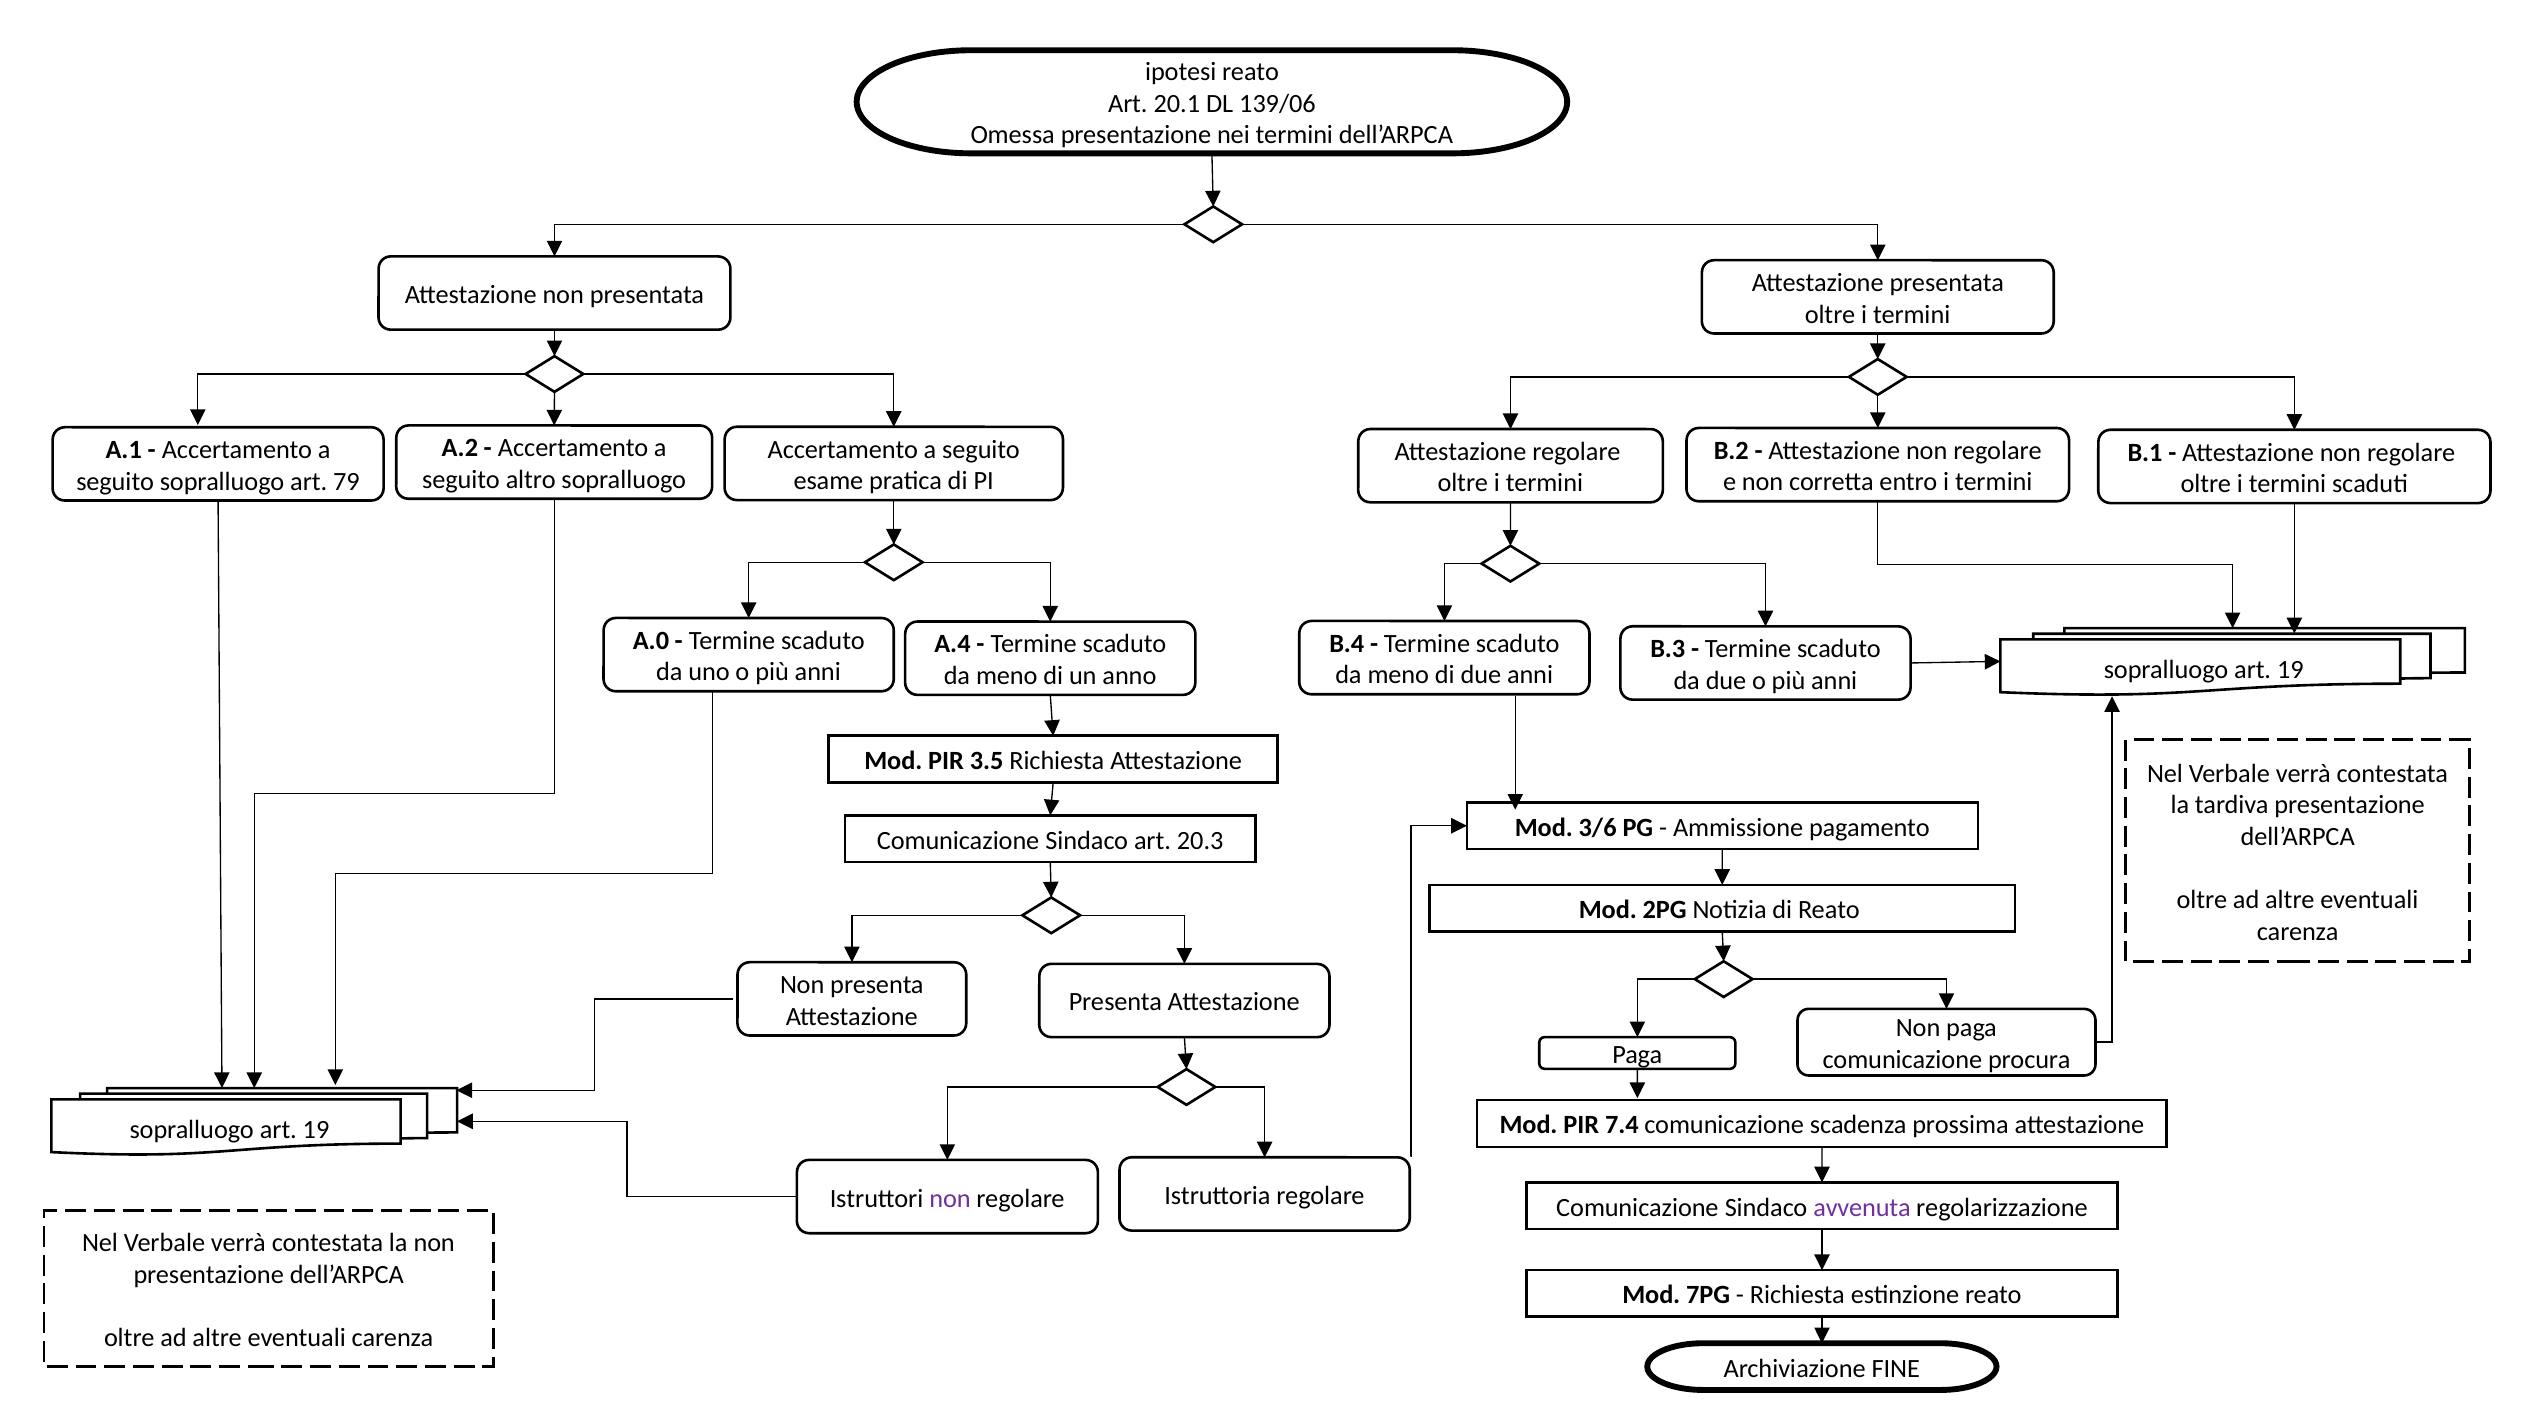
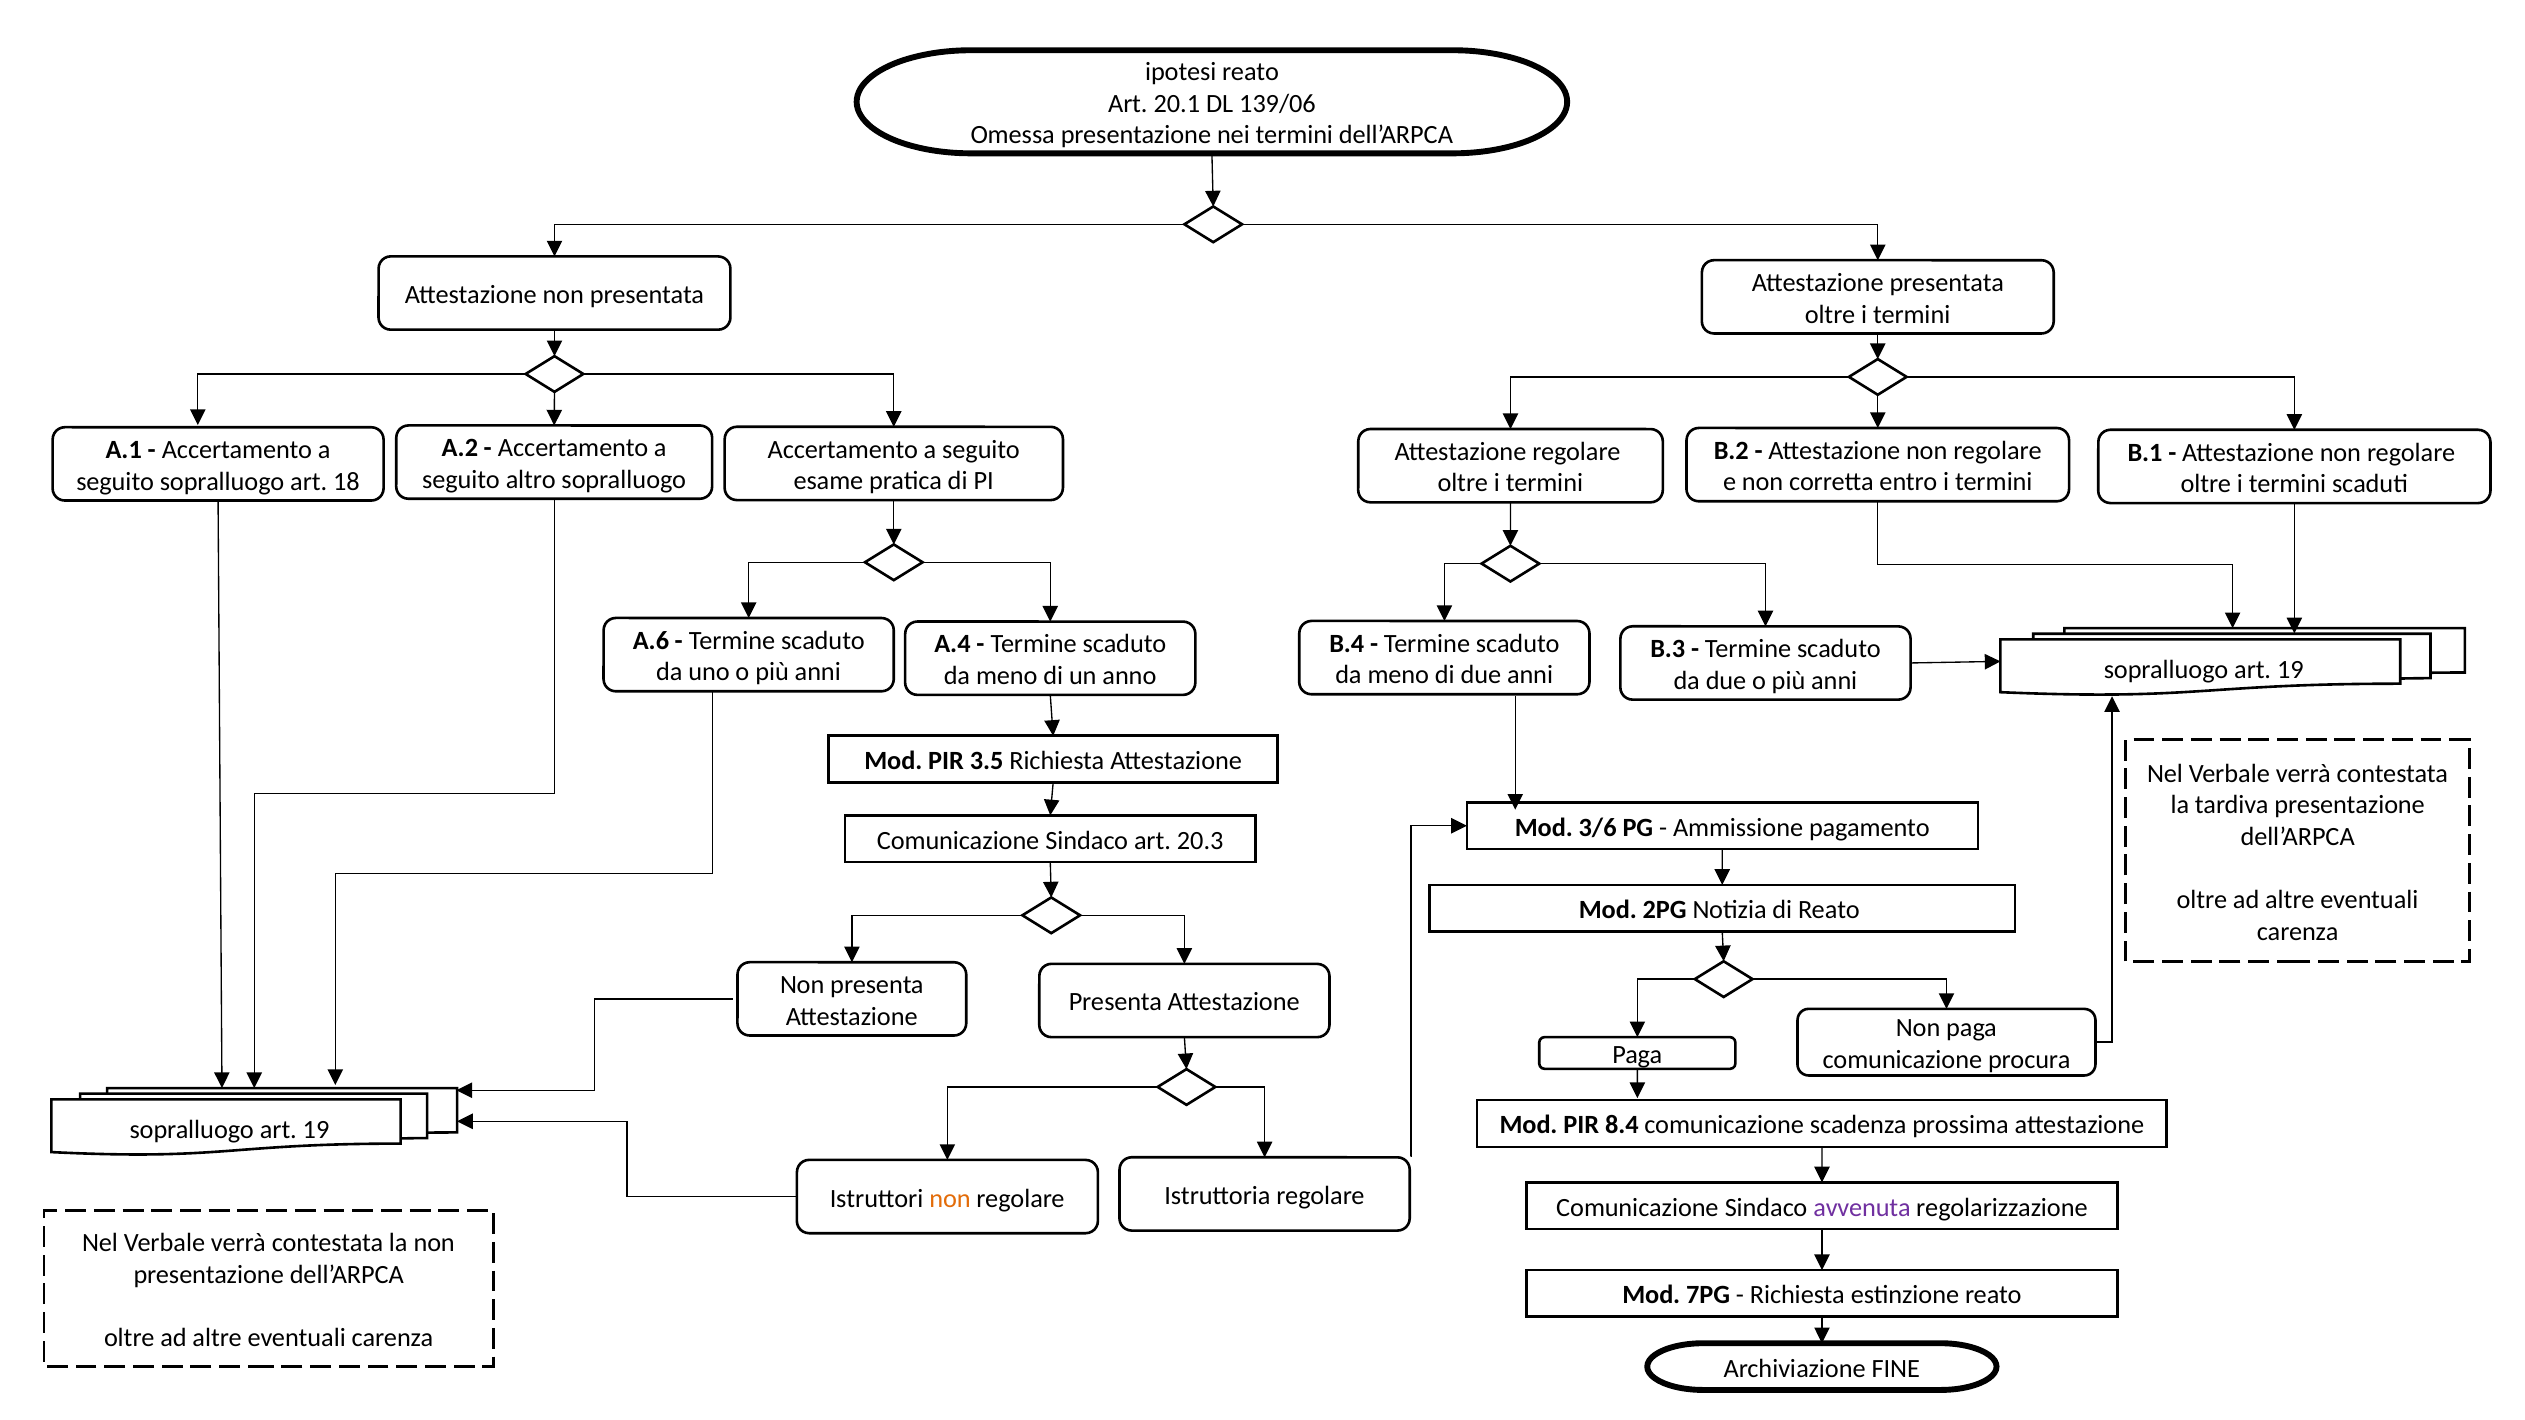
79: 79 -> 18
A.0: A.0 -> A.6
7.4: 7.4 -> 8.4
non at (950, 1199) colour: purple -> orange
